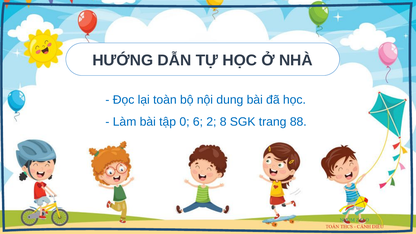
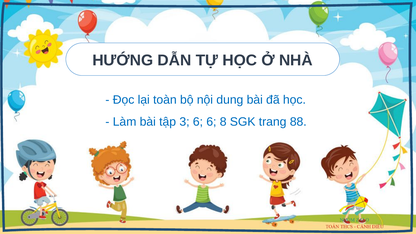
0: 0 -> 3
6 2: 2 -> 6
